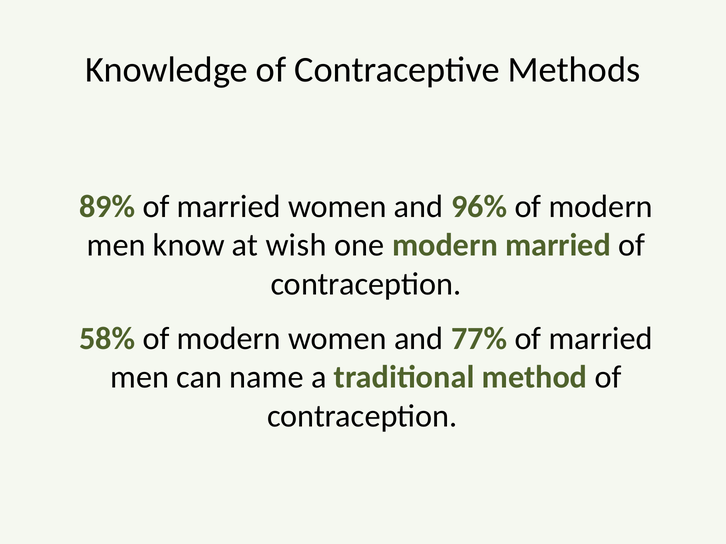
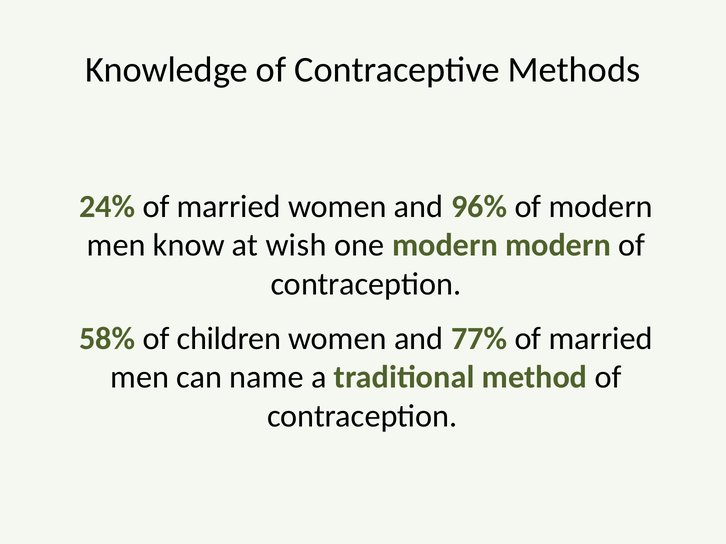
89%: 89% -> 24%
modern married: married -> modern
58% of modern: modern -> children
